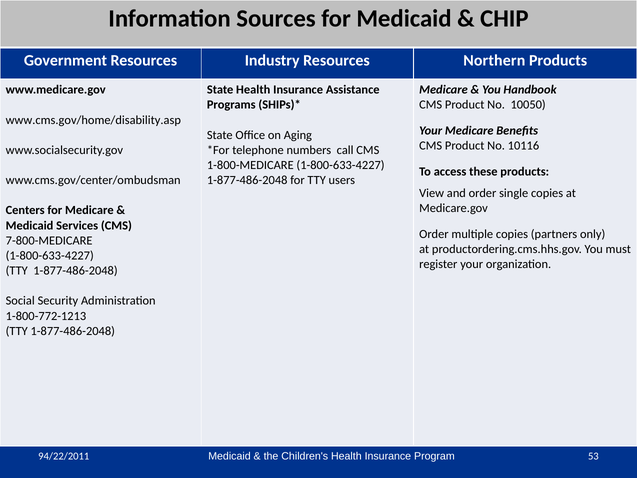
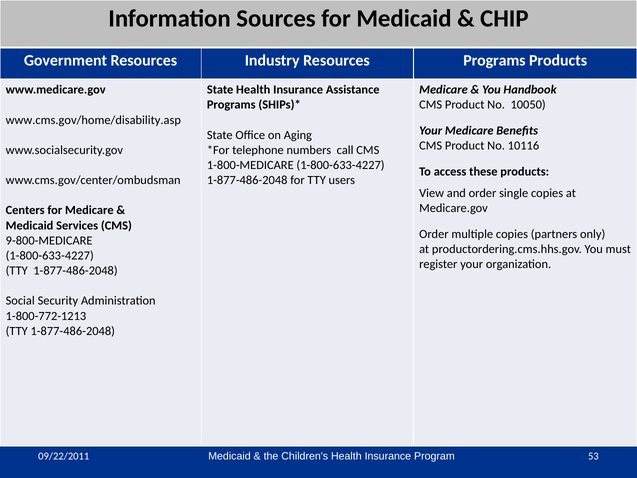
Resources Northern: Northern -> Programs
7-800-MEDICARE: 7-800-MEDICARE -> 9-800-MEDICARE
94/22/2011: 94/22/2011 -> 09/22/2011
